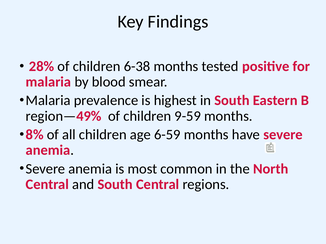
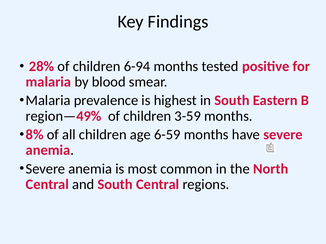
6-38: 6-38 -> 6-94
9-59: 9-59 -> 3-59
